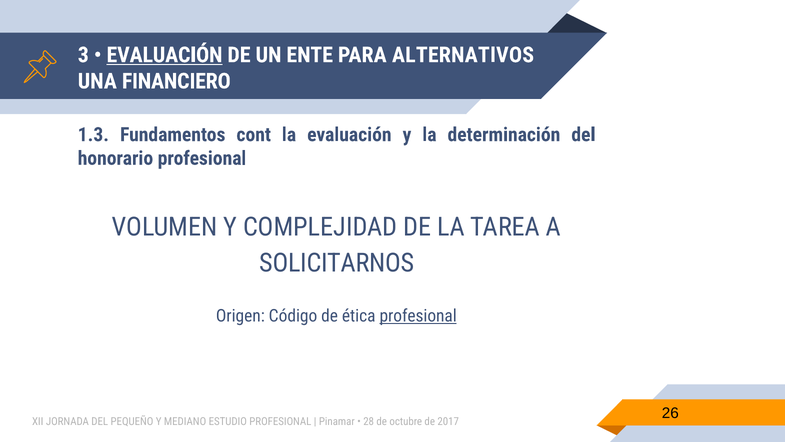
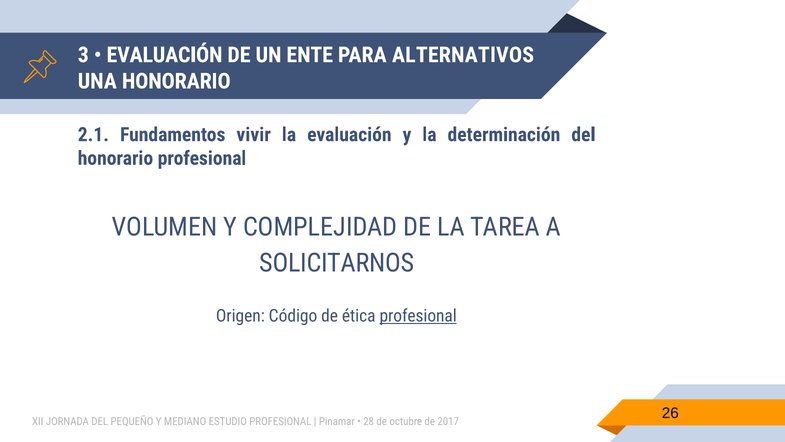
EVALUACIÓN at (165, 55) underline: present -> none
UNA FINANCIERO: FINANCIERO -> HONORARIO
1.3: 1.3 -> 2.1
cont: cont -> vivir
